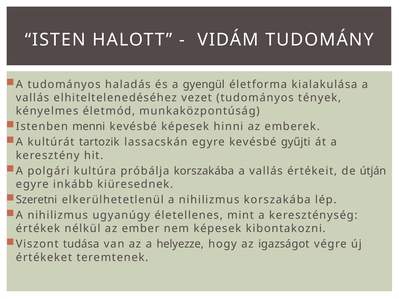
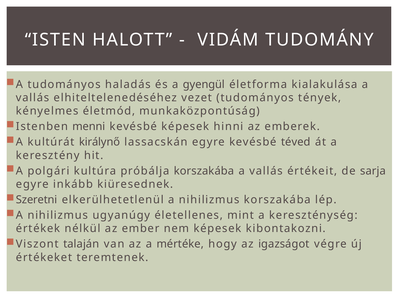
tartozik: tartozik -> királynő
gyűjti: gyűjti -> téved
útján: útján -> sarja
tudása: tudása -> talaján
helyezze: helyezze -> mértéke
